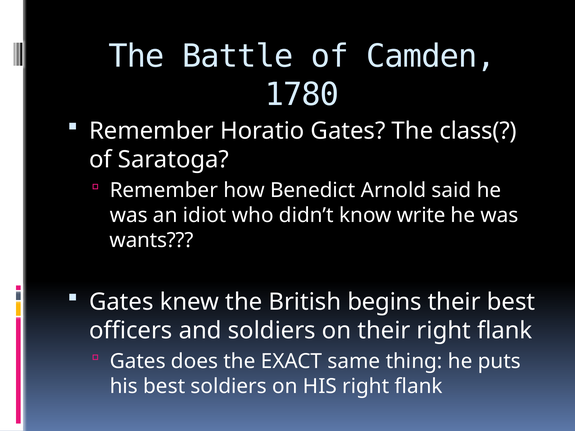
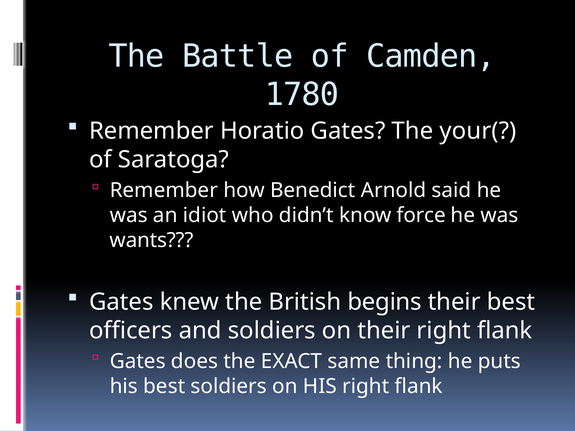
class(: class( -> your(
write: write -> force
